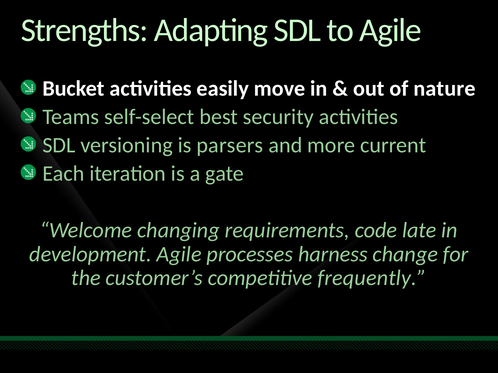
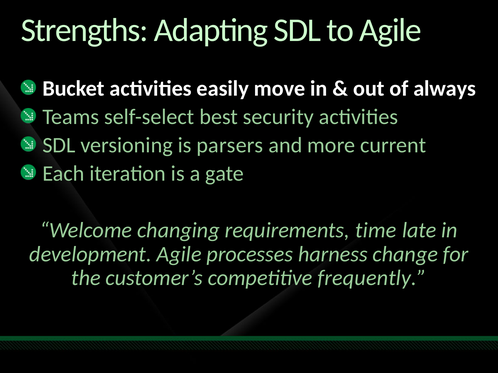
nature: nature -> always
code: code -> time
